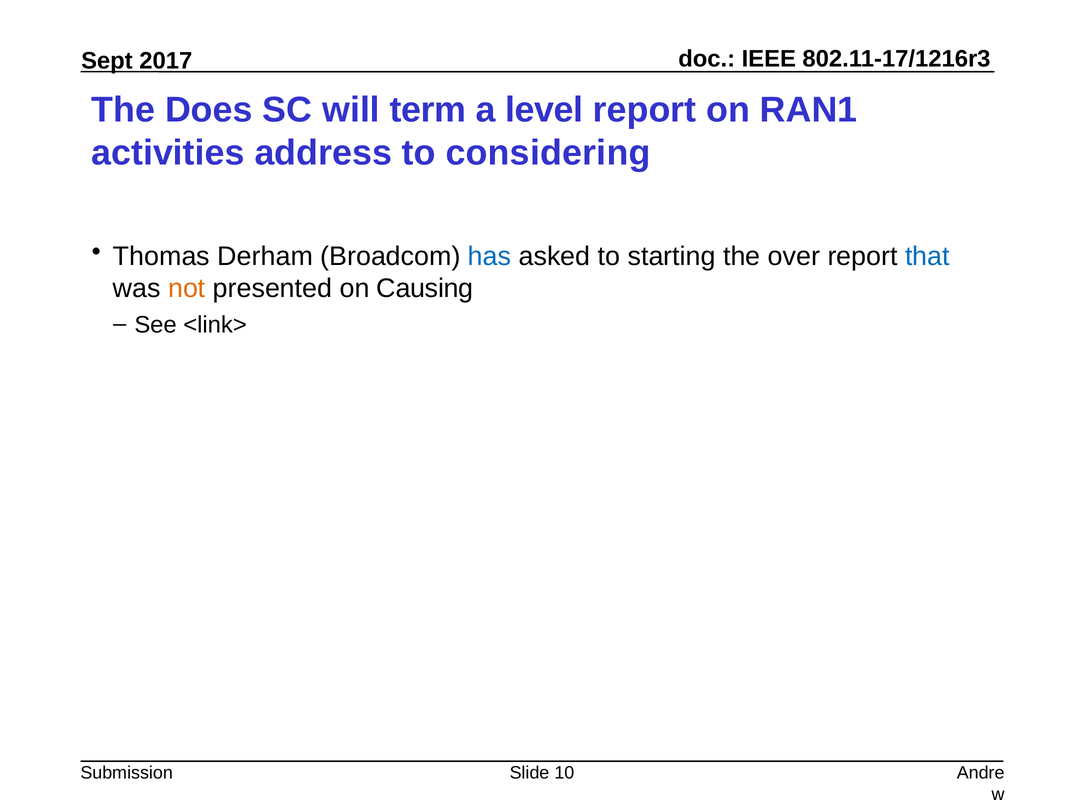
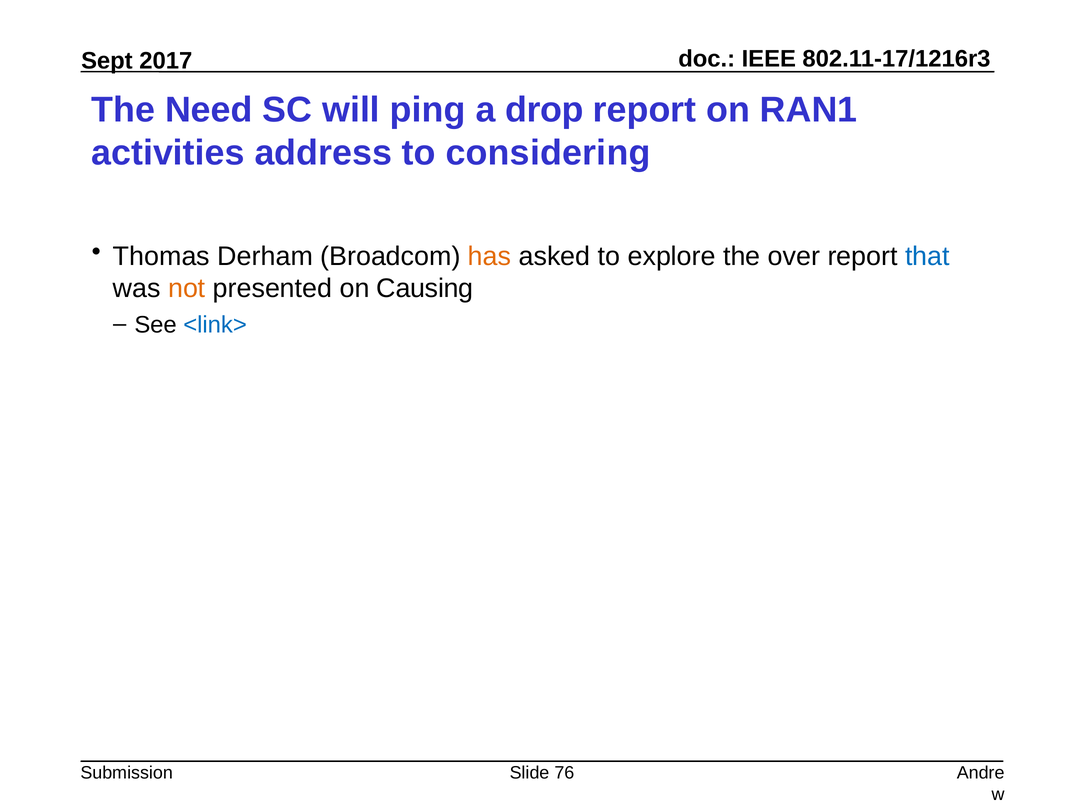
Does: Does -> Need
term: term -> ping
level: level -> drop
has colour: blue -> orange
starting: starting -> explore
<link> colour: black -> blue
10: 10 -> 76
